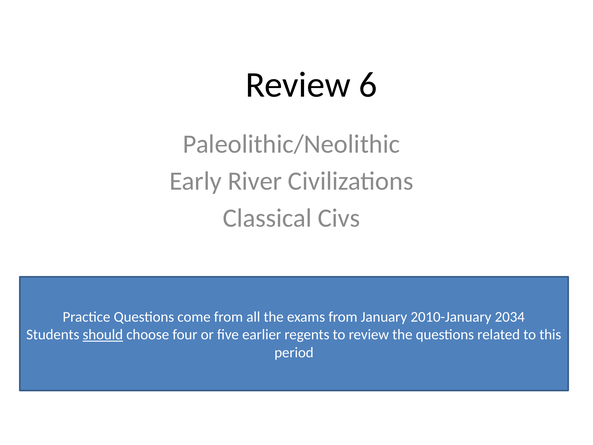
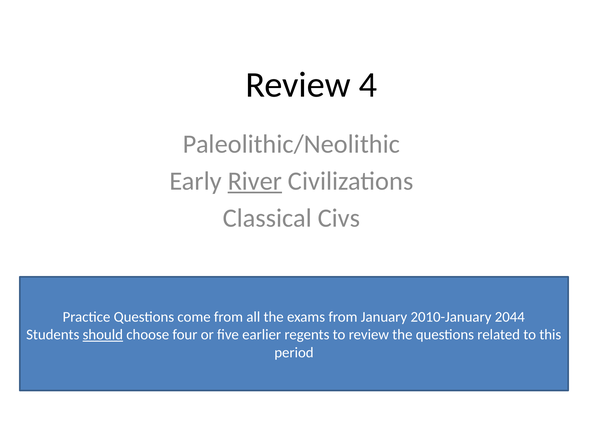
6: 6 -> 4
River underline: none -> present
2034: 2034 -> 2044
